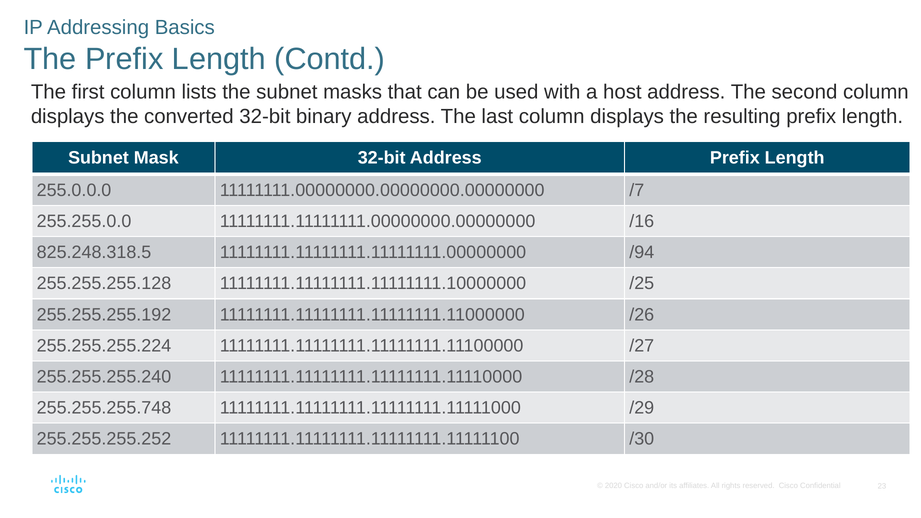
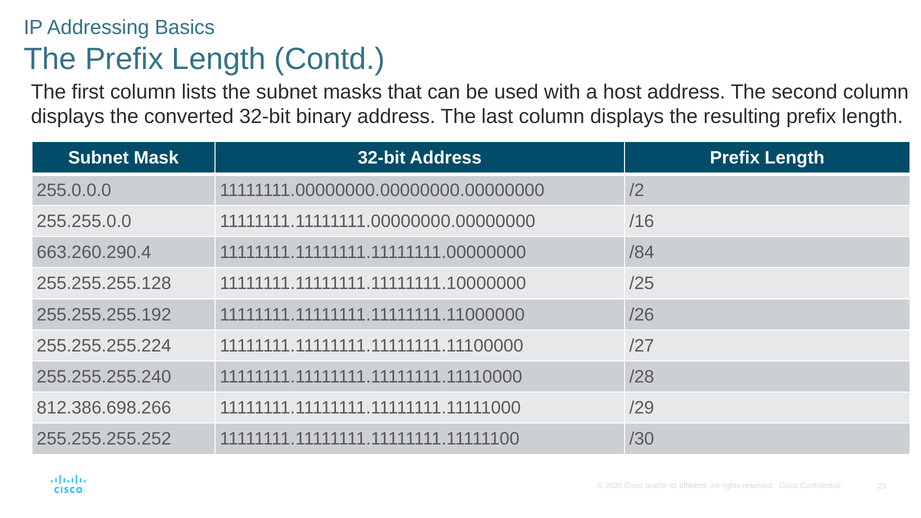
/7: /7 -> /2
825.248.318.5: 825.248.318.5 -> 663.260.290.4
/94: /94 -> /84
255.255.255.748: 255.255.255.748 -> 812.386.698.266
